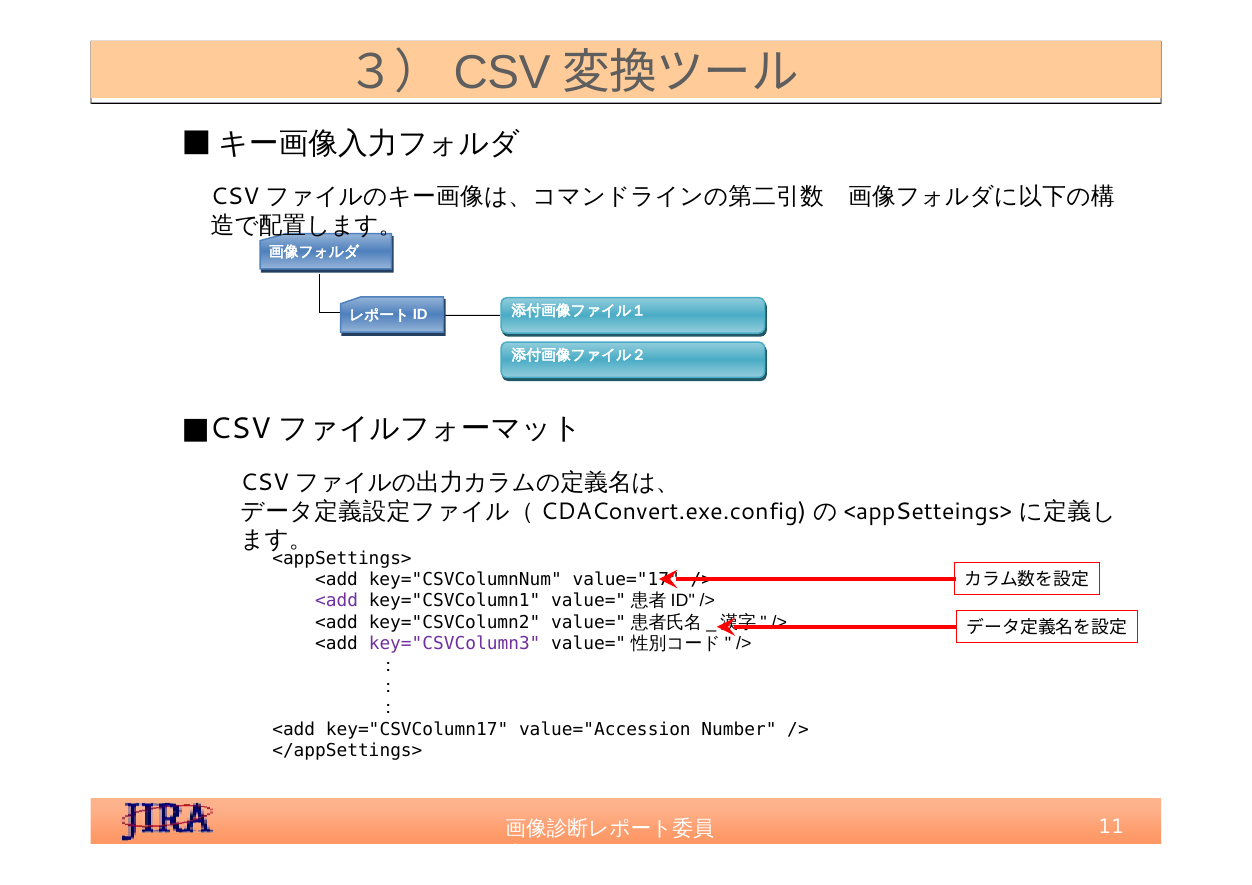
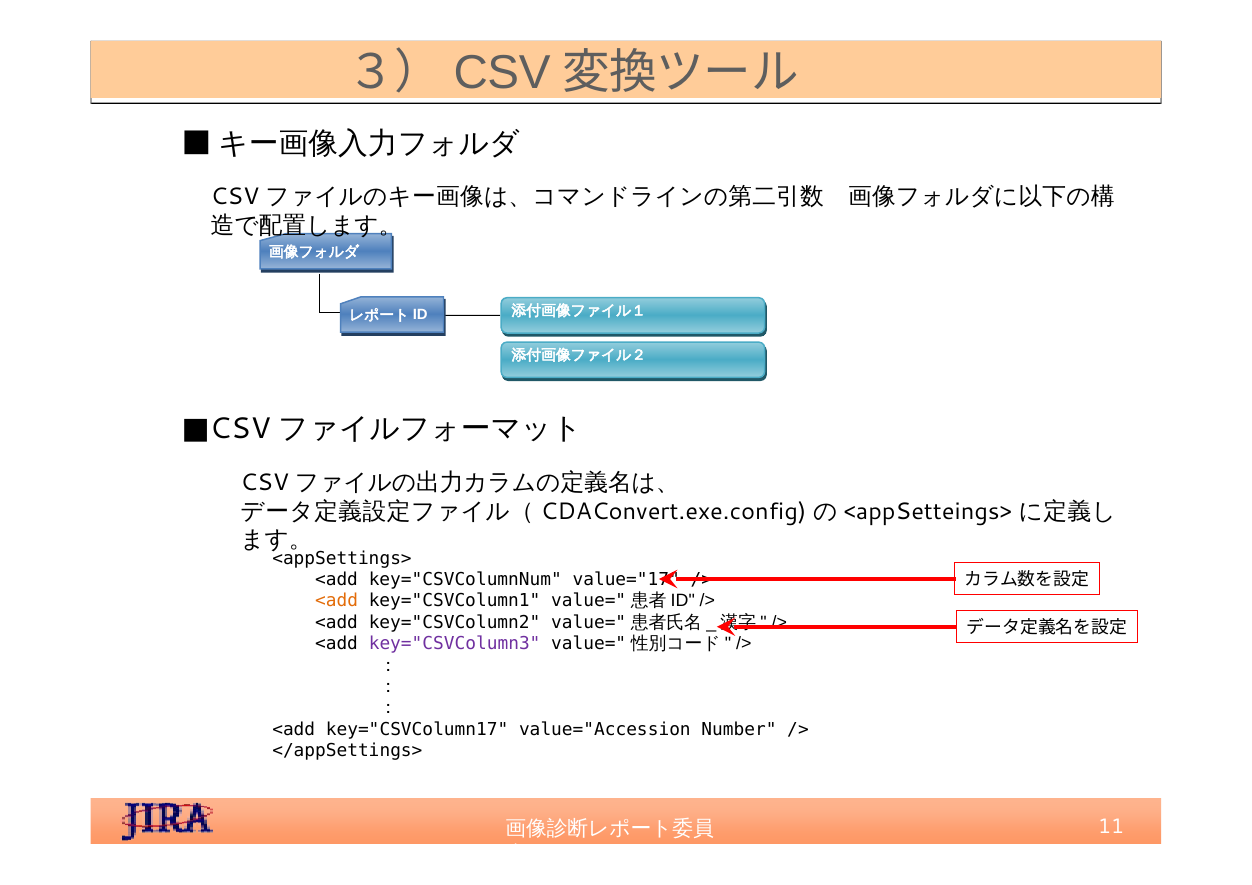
<add at (337, 601) colour: purple -> orange
